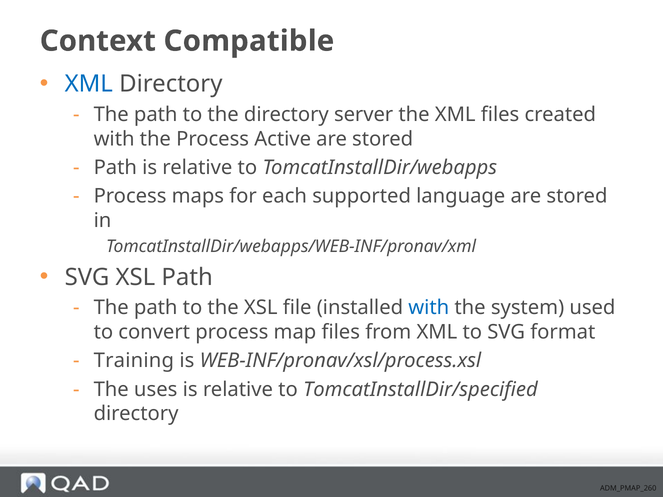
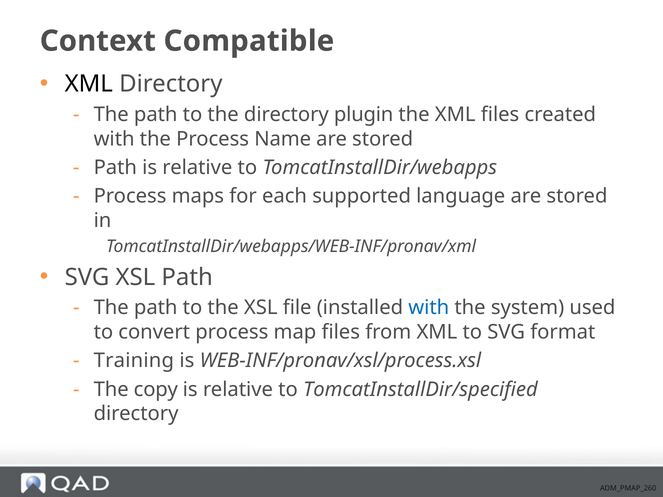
XML at (89, 84) colour: blue -> black
server: server -> plugin
Active: Active -> Name
uses: uses -> copy
